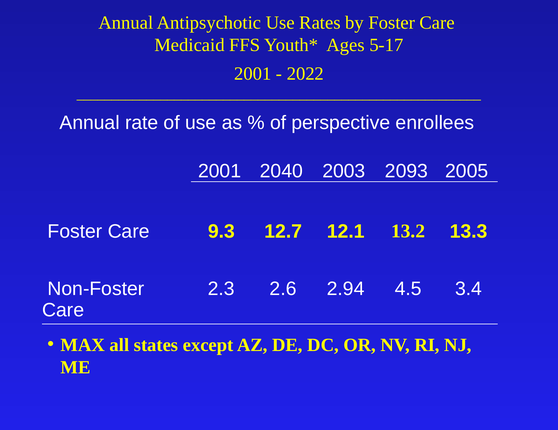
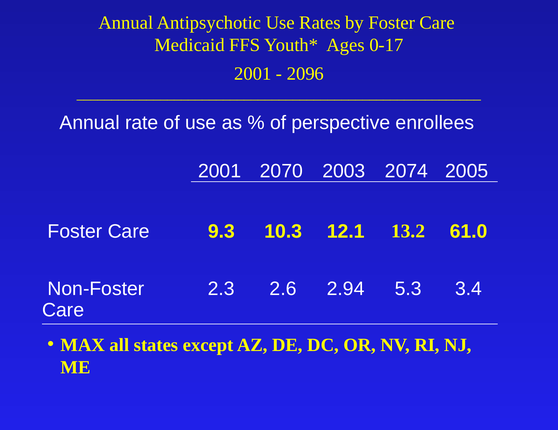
5-17: 5-17 -> 0-17
2022: 2022 -> 2096
2040: 2040 -> 2070
2093: 2093 -> 2074
12.7: 12.7 -> 10.3
13.3: 13.3 -> 61.0
4.5: 4.5 -> 5.3
